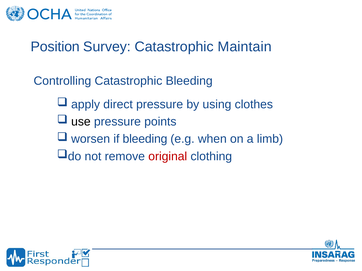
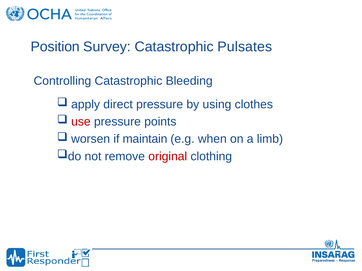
Maintain: Maintain -> Pulsates
use colour: black -> red
if bleeding: bleeding -> maintain
